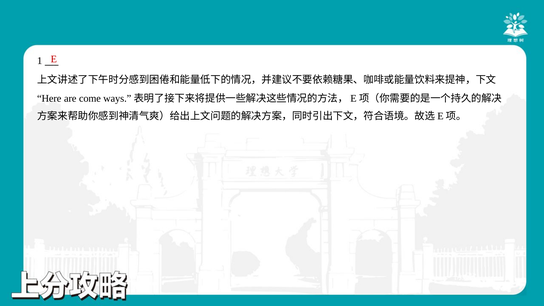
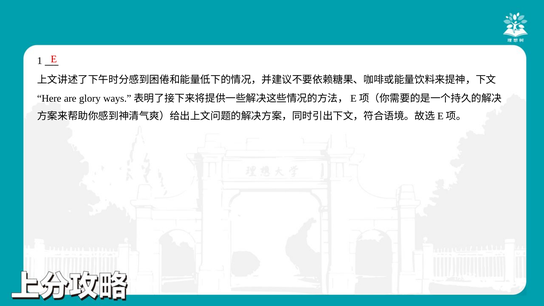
come: come -> glory
